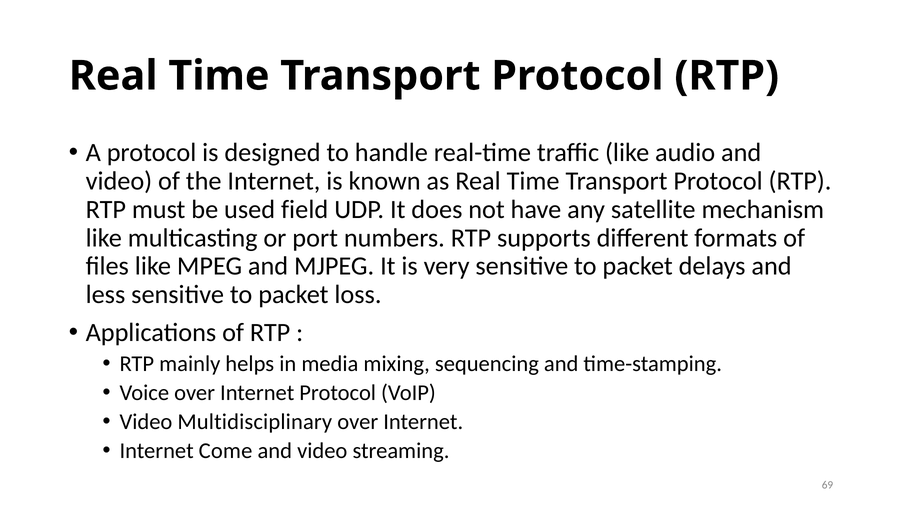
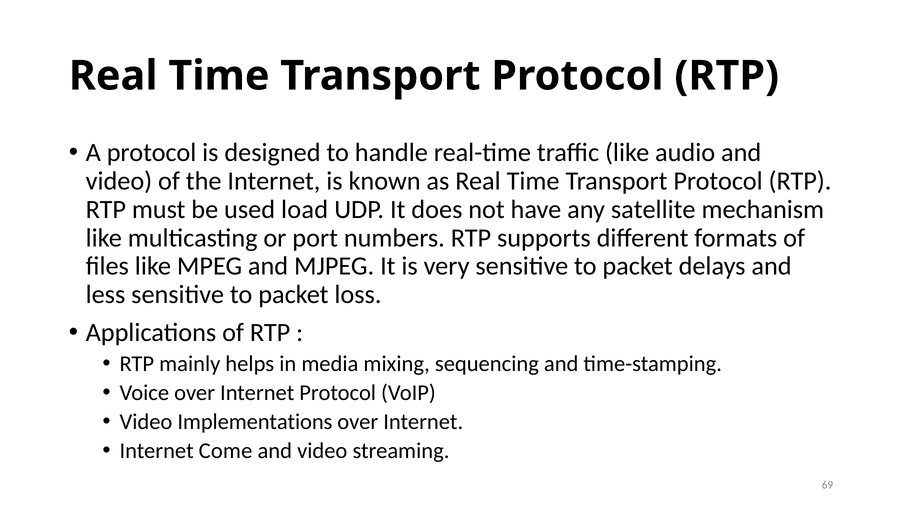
field: field -> load
Multidisciplinary: Multidisciplinary -> Implementations
